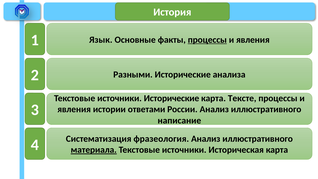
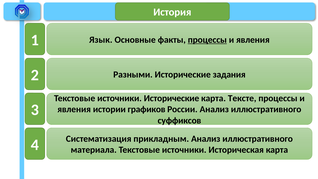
анализа: анализа -> задания
ответами: ответами -> графиков
написание: написание -> суффиксов
фразеология: фразеология -> прикладным
материала underline: present -> none
